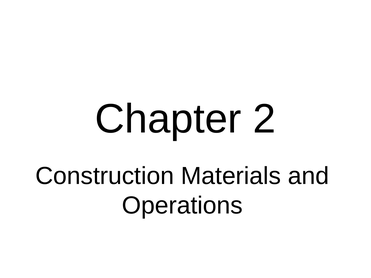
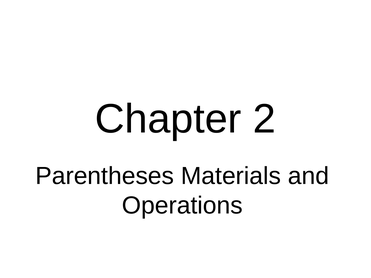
Construction: Construction -> Parentheses
